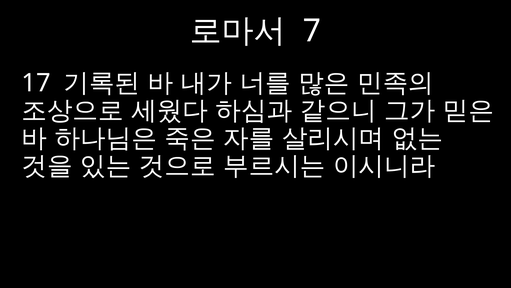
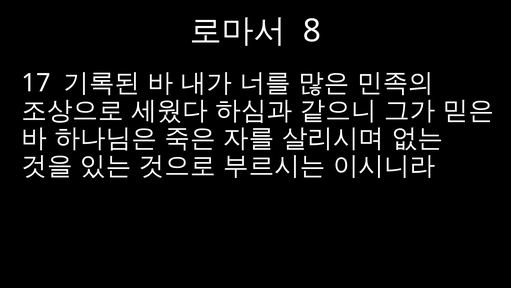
7: 7 -> 8
